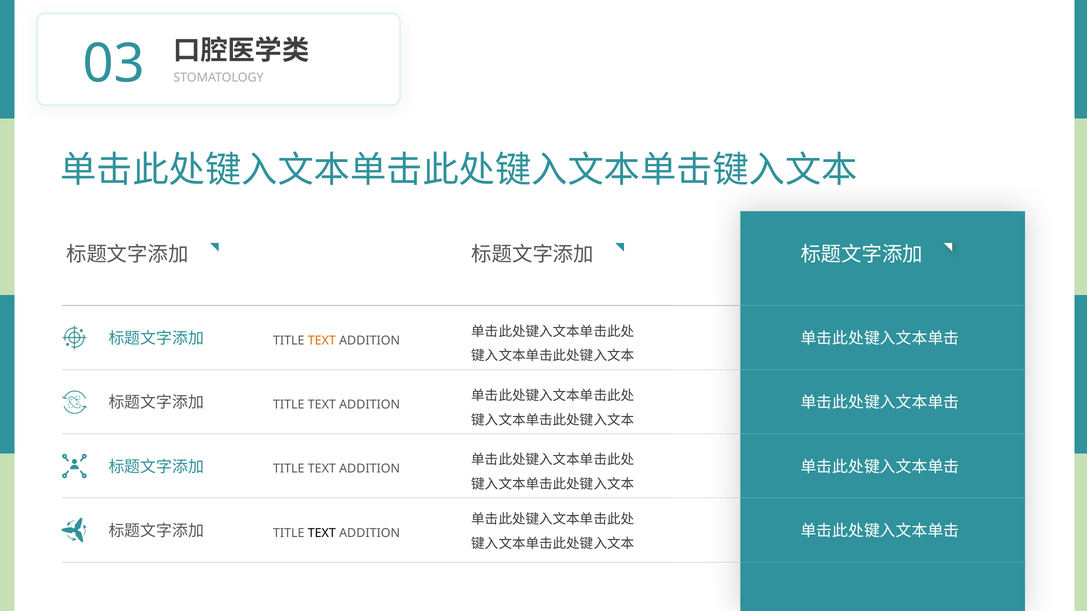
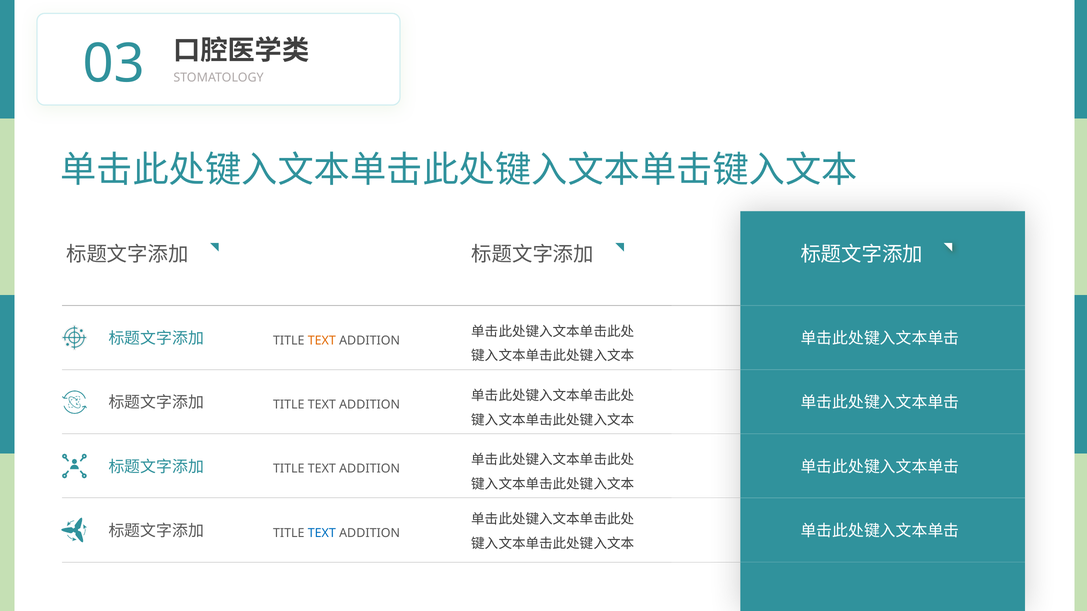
TEXT at (322, 533) colour: black -> blue
